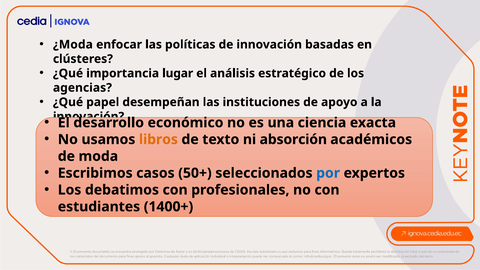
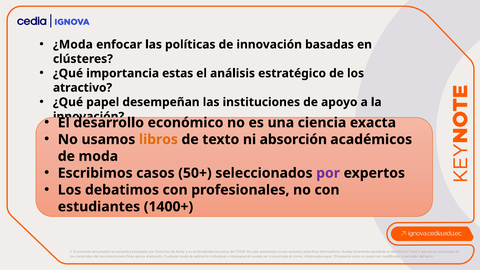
importancia lugar: lugar -> estas
agencias: agencias -> atractivo
por colour: blue -> purple
